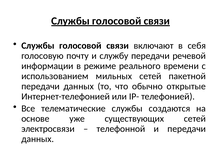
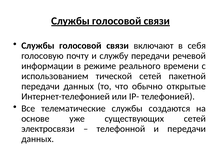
мильных: мильных -> тической
